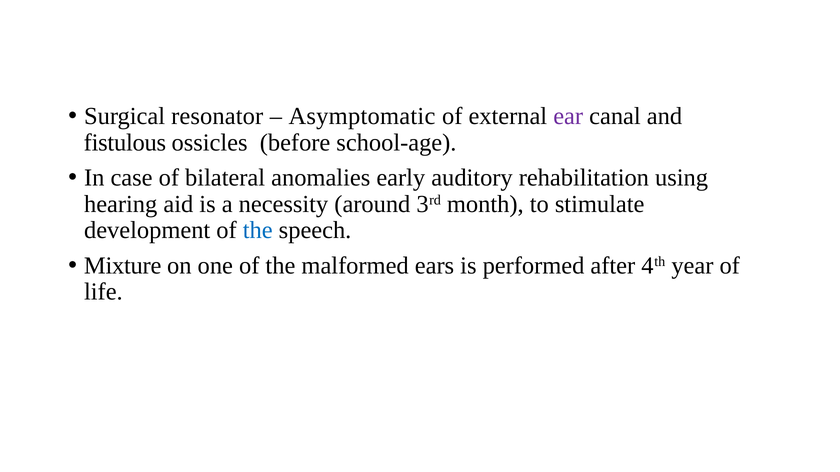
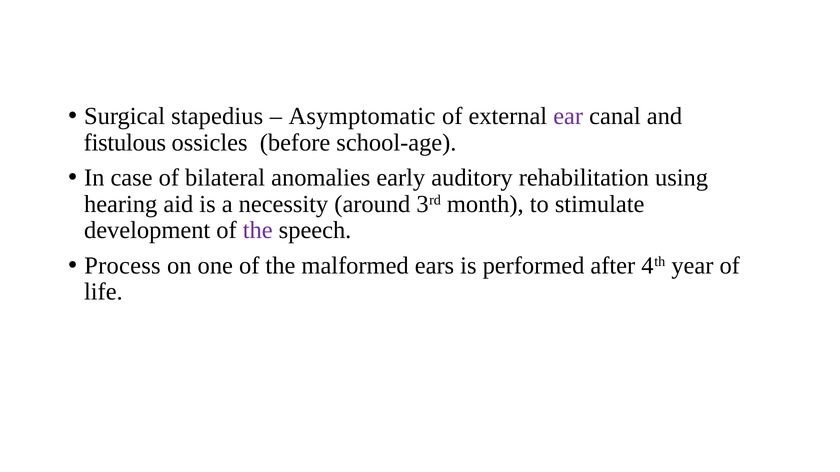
resonator: resonator -> stapedius
the at (258, 231) colour: blue -> purple
Mixture: Mixture -> Process
